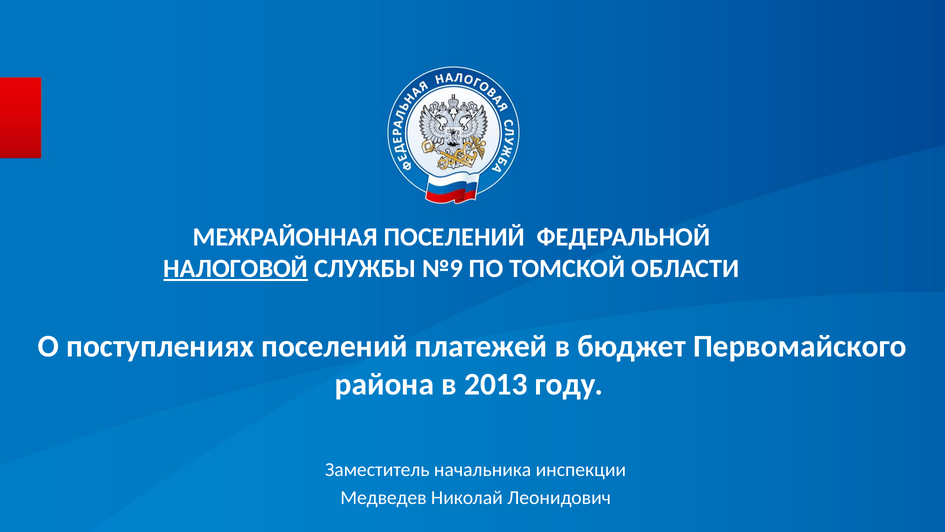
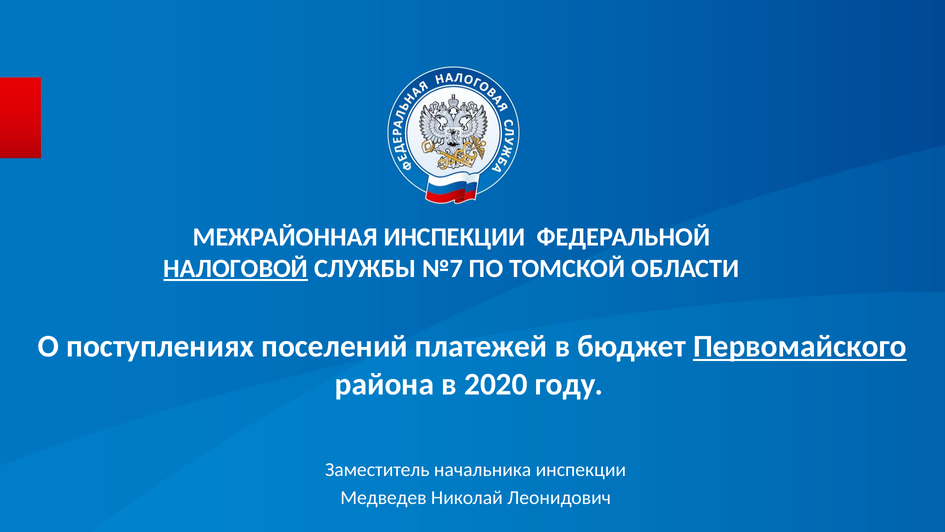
МЕЖРАЙОННАЯ ПОСЕЛЕНИЙ: ПОСЕЛЕНИЙ -> ИНСПЕКЦИИ
№9: №9 -> №7
Первомайского underline: none -> present
2013: 2013 -> 2020
